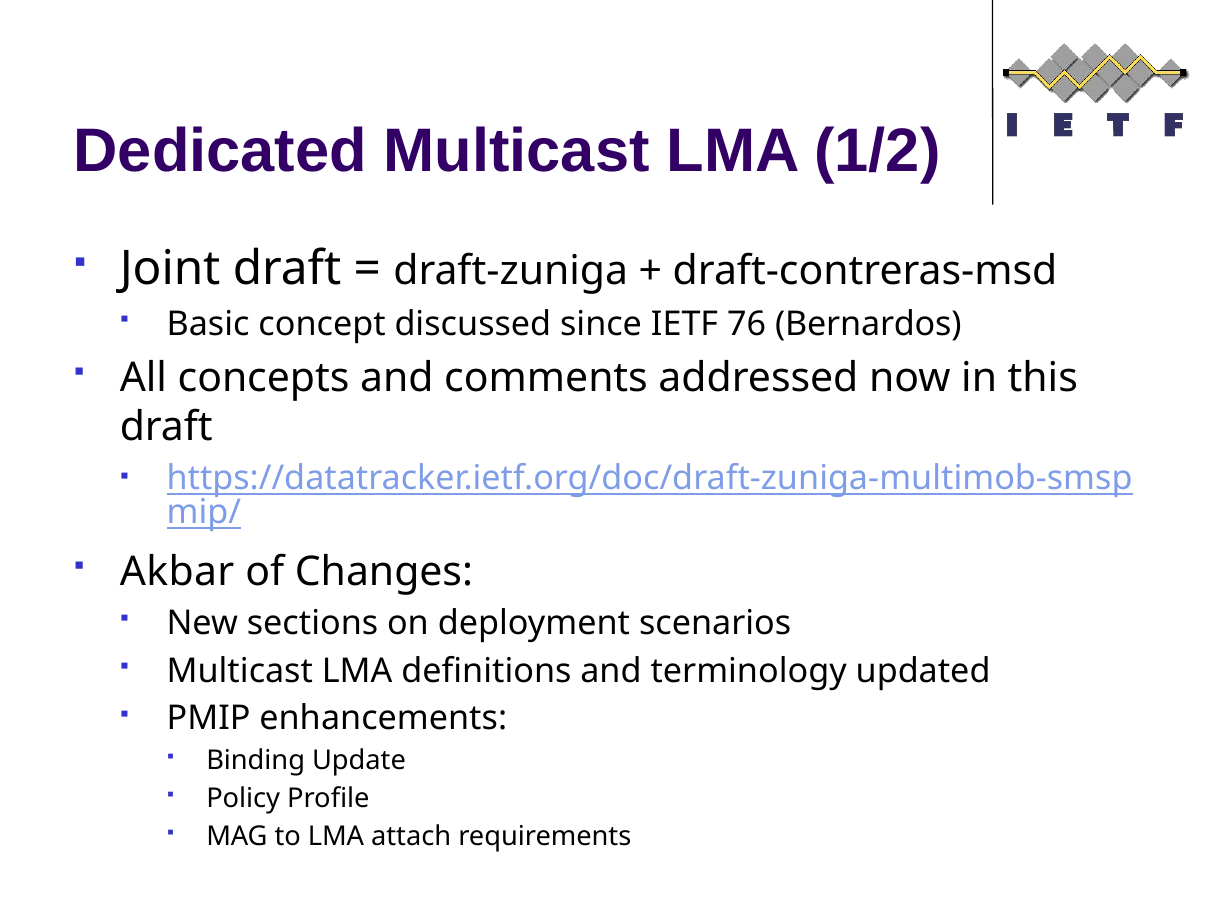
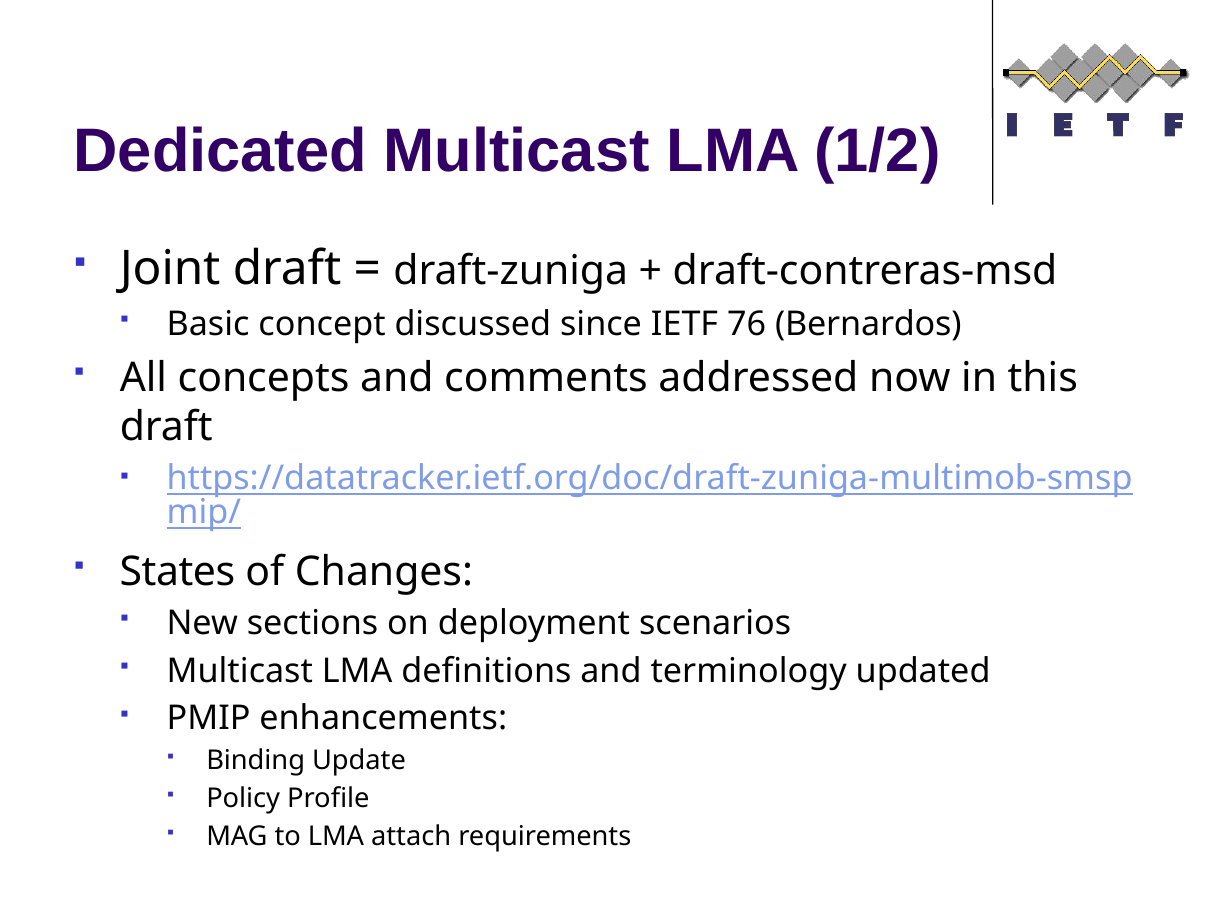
Akbar: Akbar -> States
